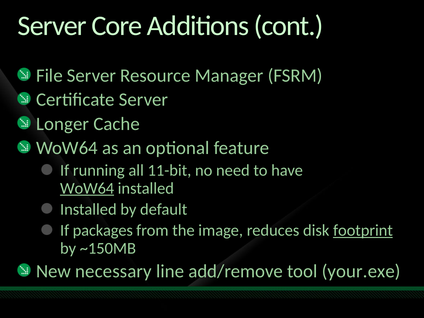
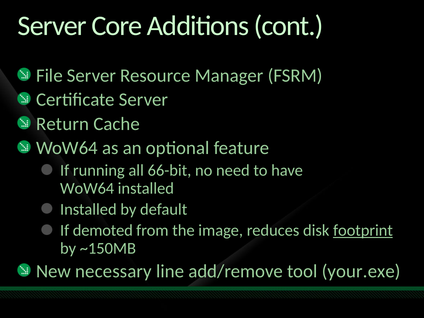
Longer: Longer -> Return
11-bit: 11-bit -> 66-bit
WoW64 at (87, 188) underline: present -> none
packages: packages -> demoted
